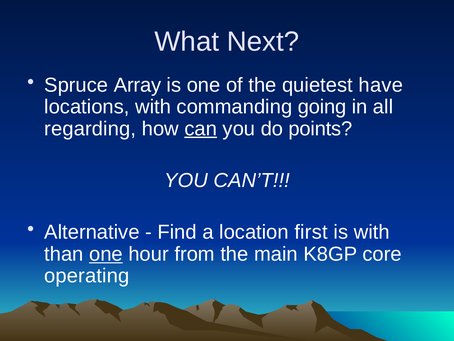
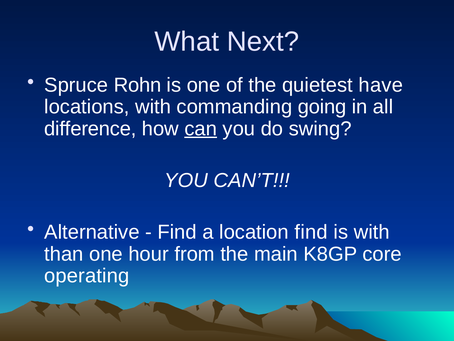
Array: Array -> Rohn
regarding: regarding -> difference
points: points -> swing
location first: first -> find
one at (106, 254) underline: present -> none
